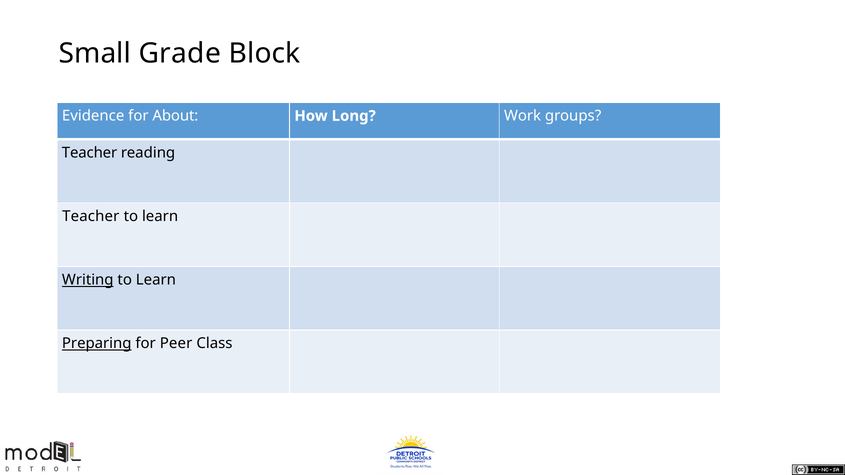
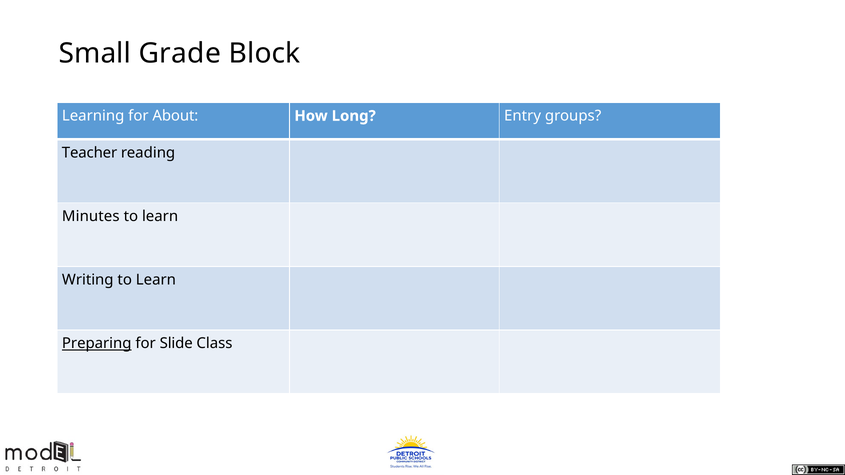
Evidence: Evidence -> Learning
Work: Work -> Entry
Teacher at (91, 216): Teacher -> Minutes
Writing underline: present -> none
Peer: Peer -> Slide
